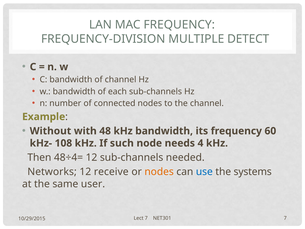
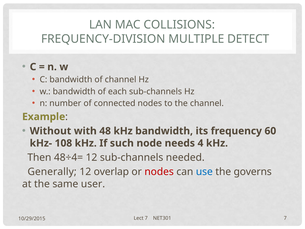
MAC FREQUENCY: FREQUENCY -> COLLISIONS
Networks: Networks -> Generally
receive: receive -> overlap
nodes at (159, 172) colour: orange -> red
systems: systems -> governs
